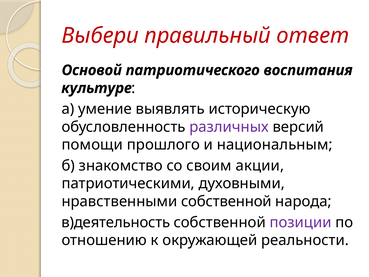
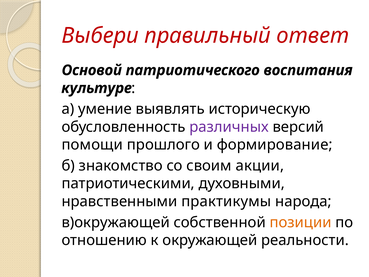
национальным: национальным -> формирование
нравственными собственной: собственной -> практикумы
в)деятельность: в)деятельность -> в)окружающей
позиции colour: purple -> orange
